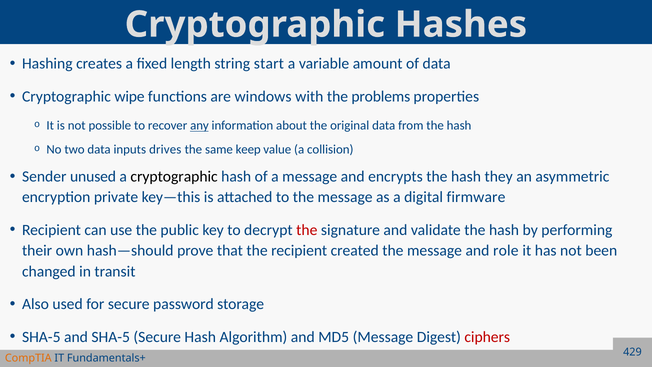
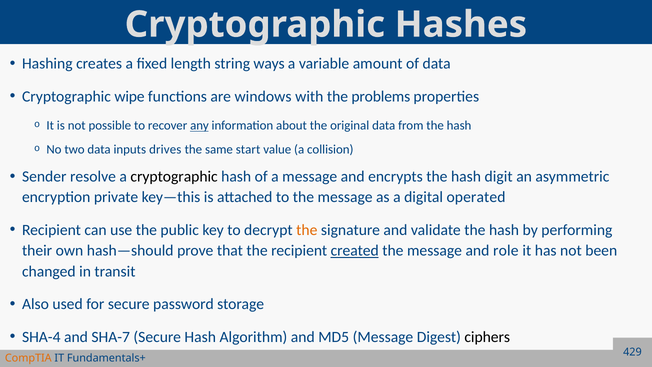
start: start -> ways
keep: keep -> start
unused: unused -> resolve
they: they -> digit
firmware: firmware -> operated
the at (307, 230) colour: red -> orange
created underline: none -> present
SHA-5 at (41, 337): SHA-5 -> SHA-4
and SHA-5: SHA-5 -> SHA-7
ciphers colour: red -> black
